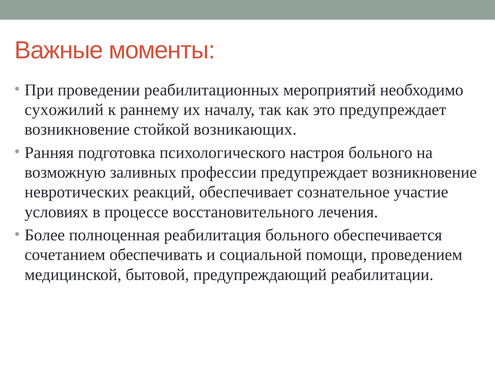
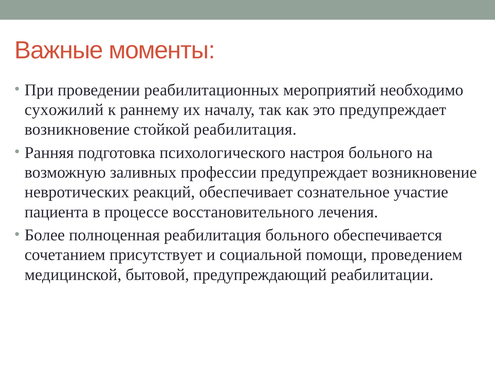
стойкой возникающих: возникающих -> реабилитация
условиях: условиях -> пациента
обеспечивать: обеспечивать -> присутствует
